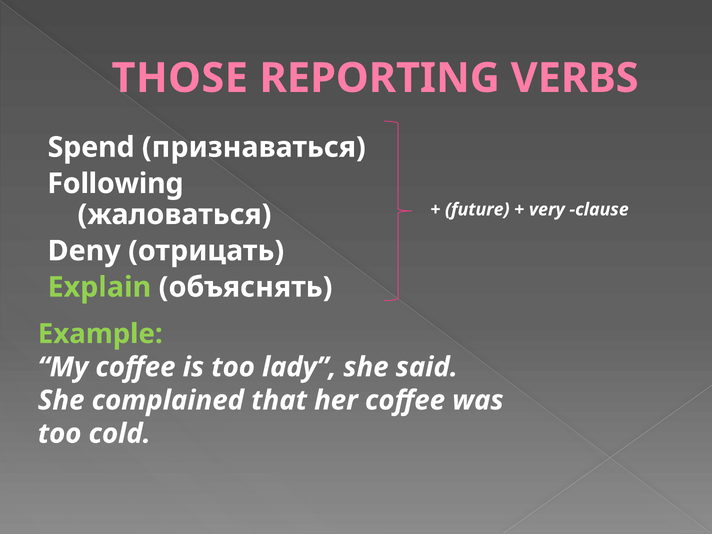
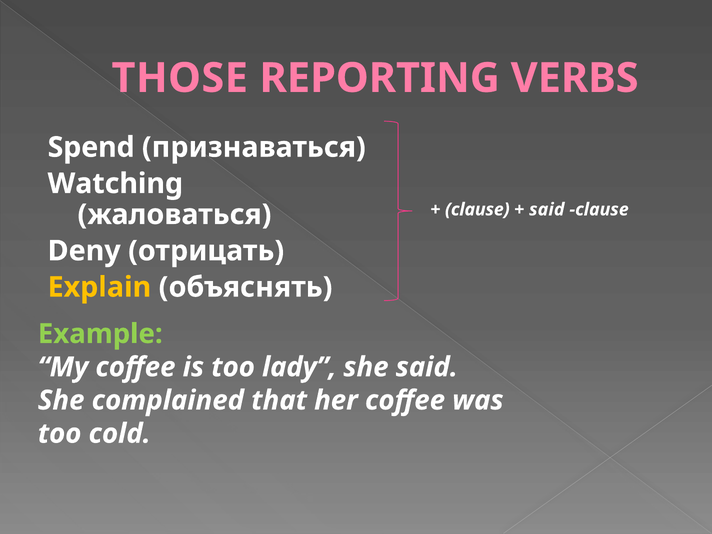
Following: Following -> Watching
future at (477, 210): future -> clause
very at (547, 210): very -> said
Explain colour: light green -> yellow
